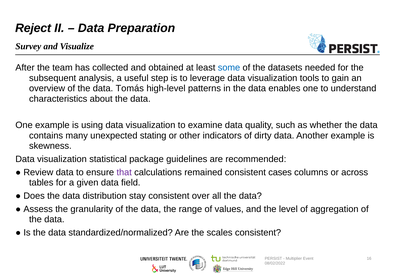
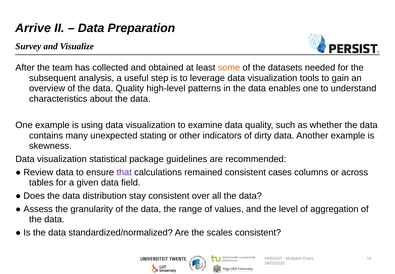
Reject: Reject -> Arrive
some colour: blue -> orange
the data Tomás: Tomás -> Quality
